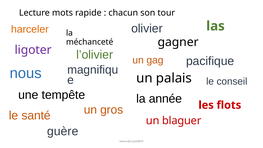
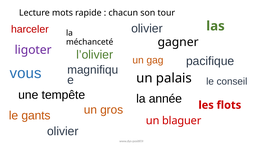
harceler colour: orange -> red
nous: nous -> vous
santé: santé -> gants
guère at (63, 131): guère -> olivier
